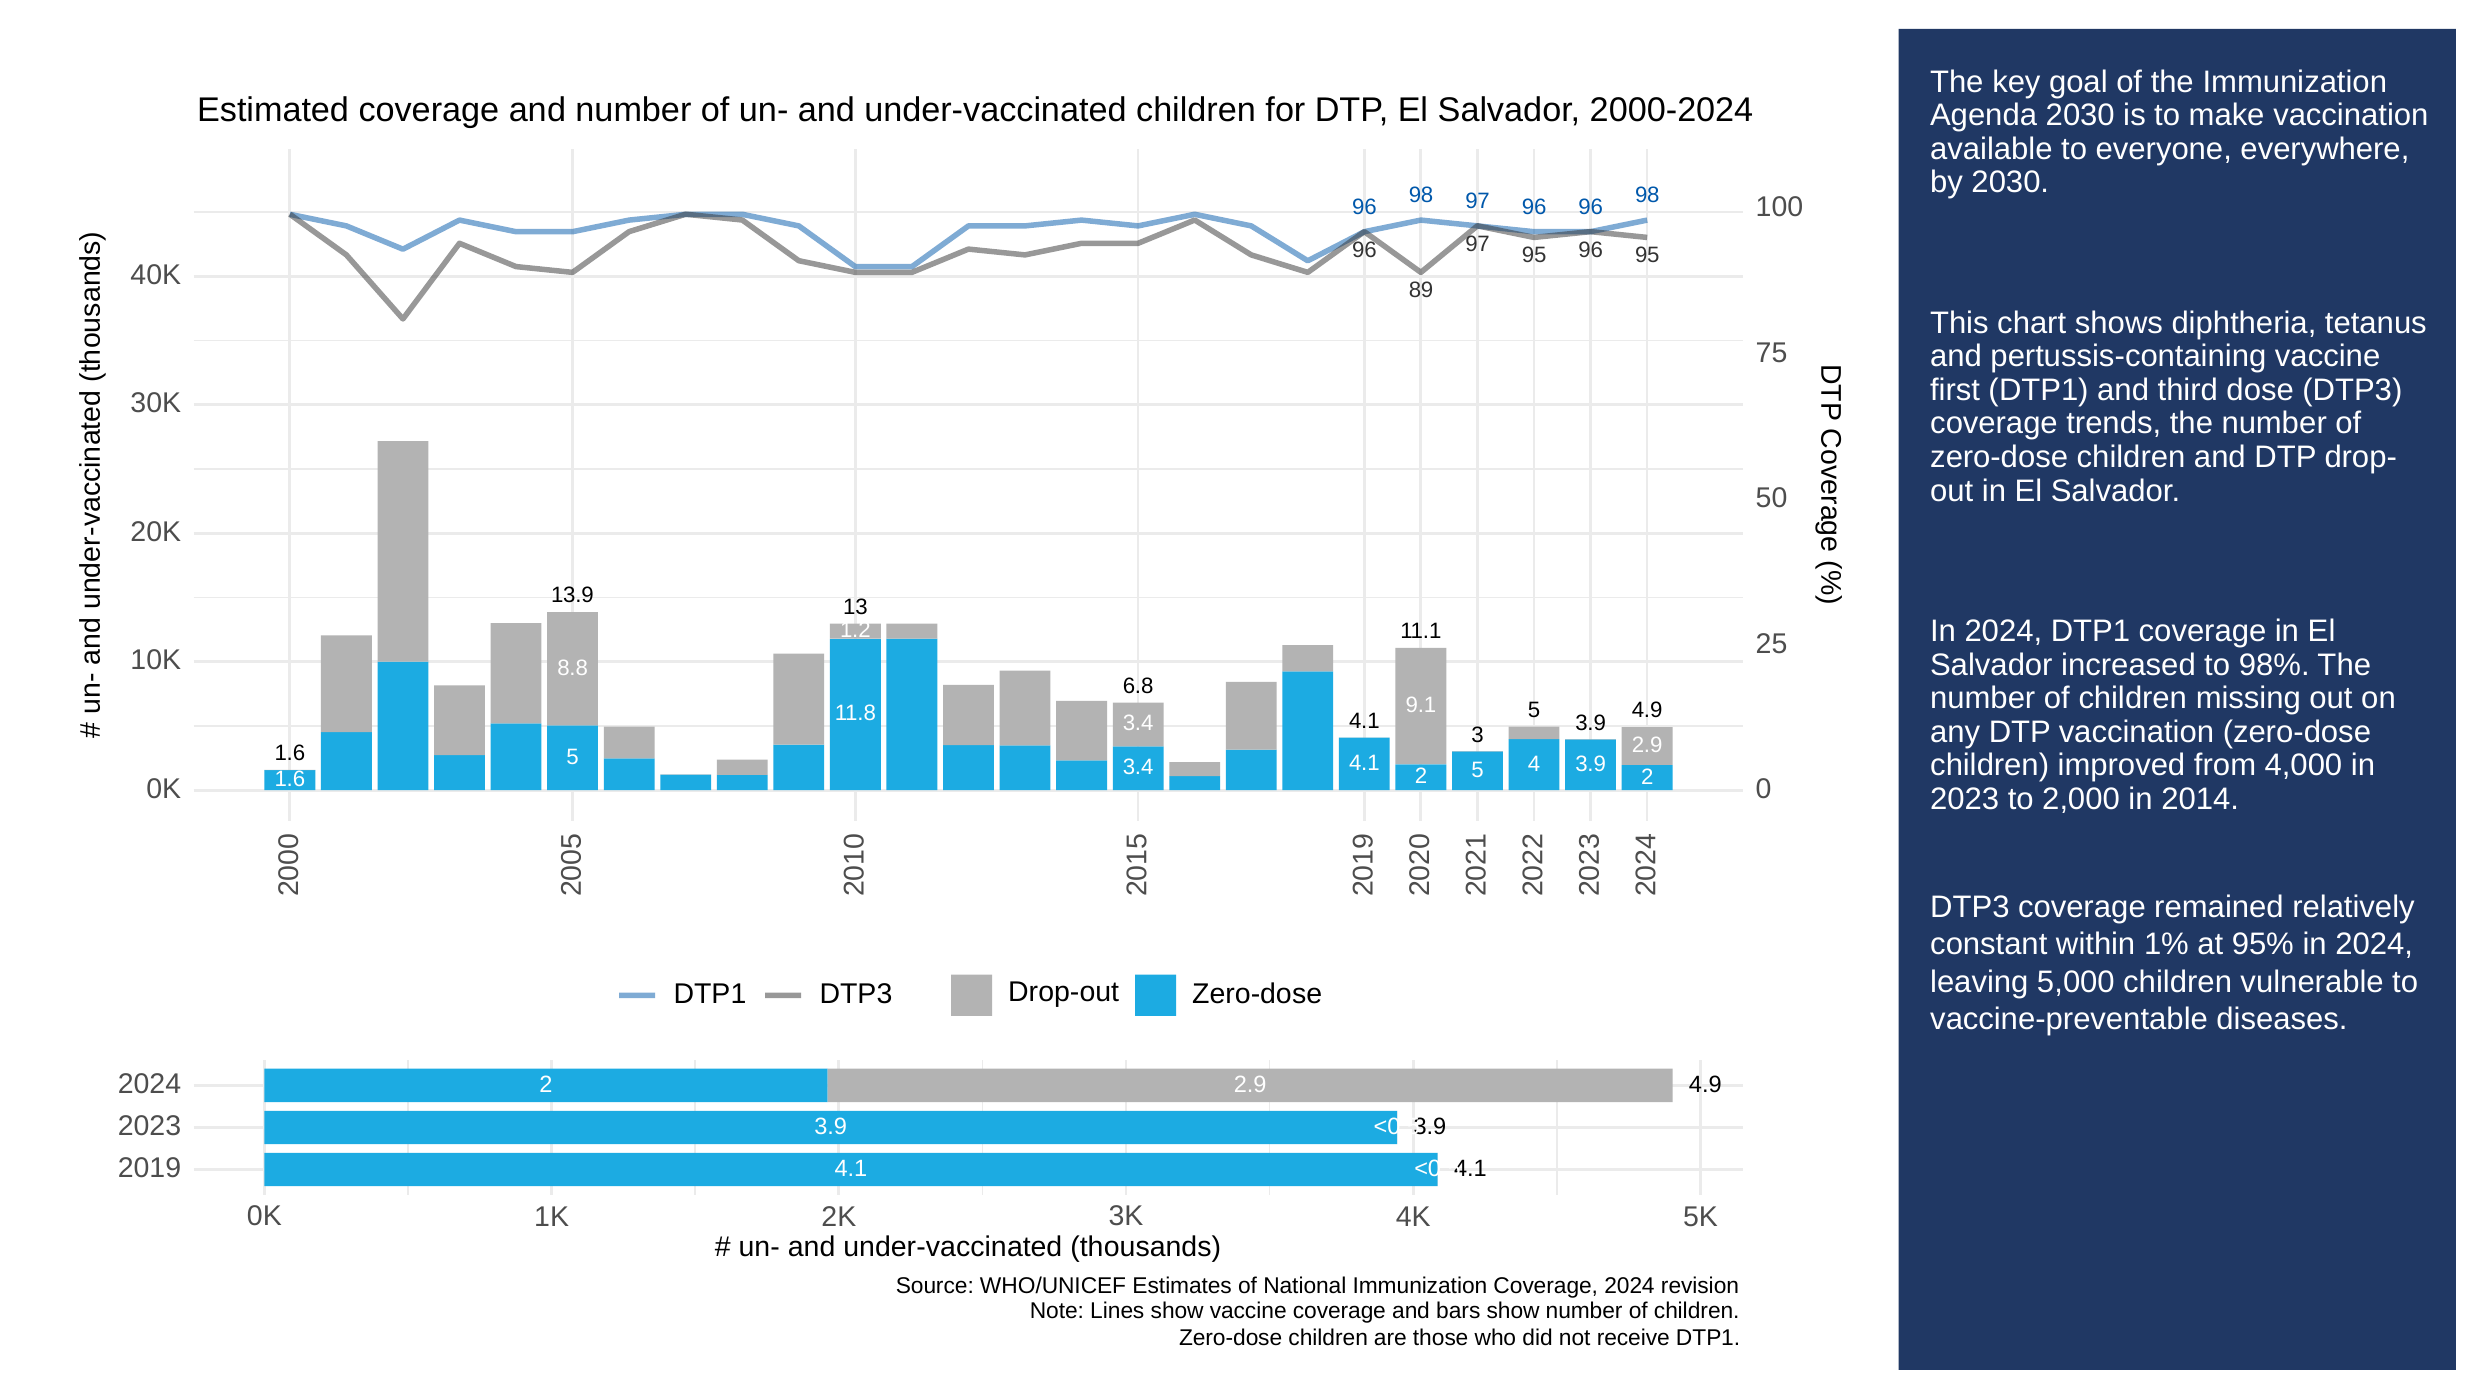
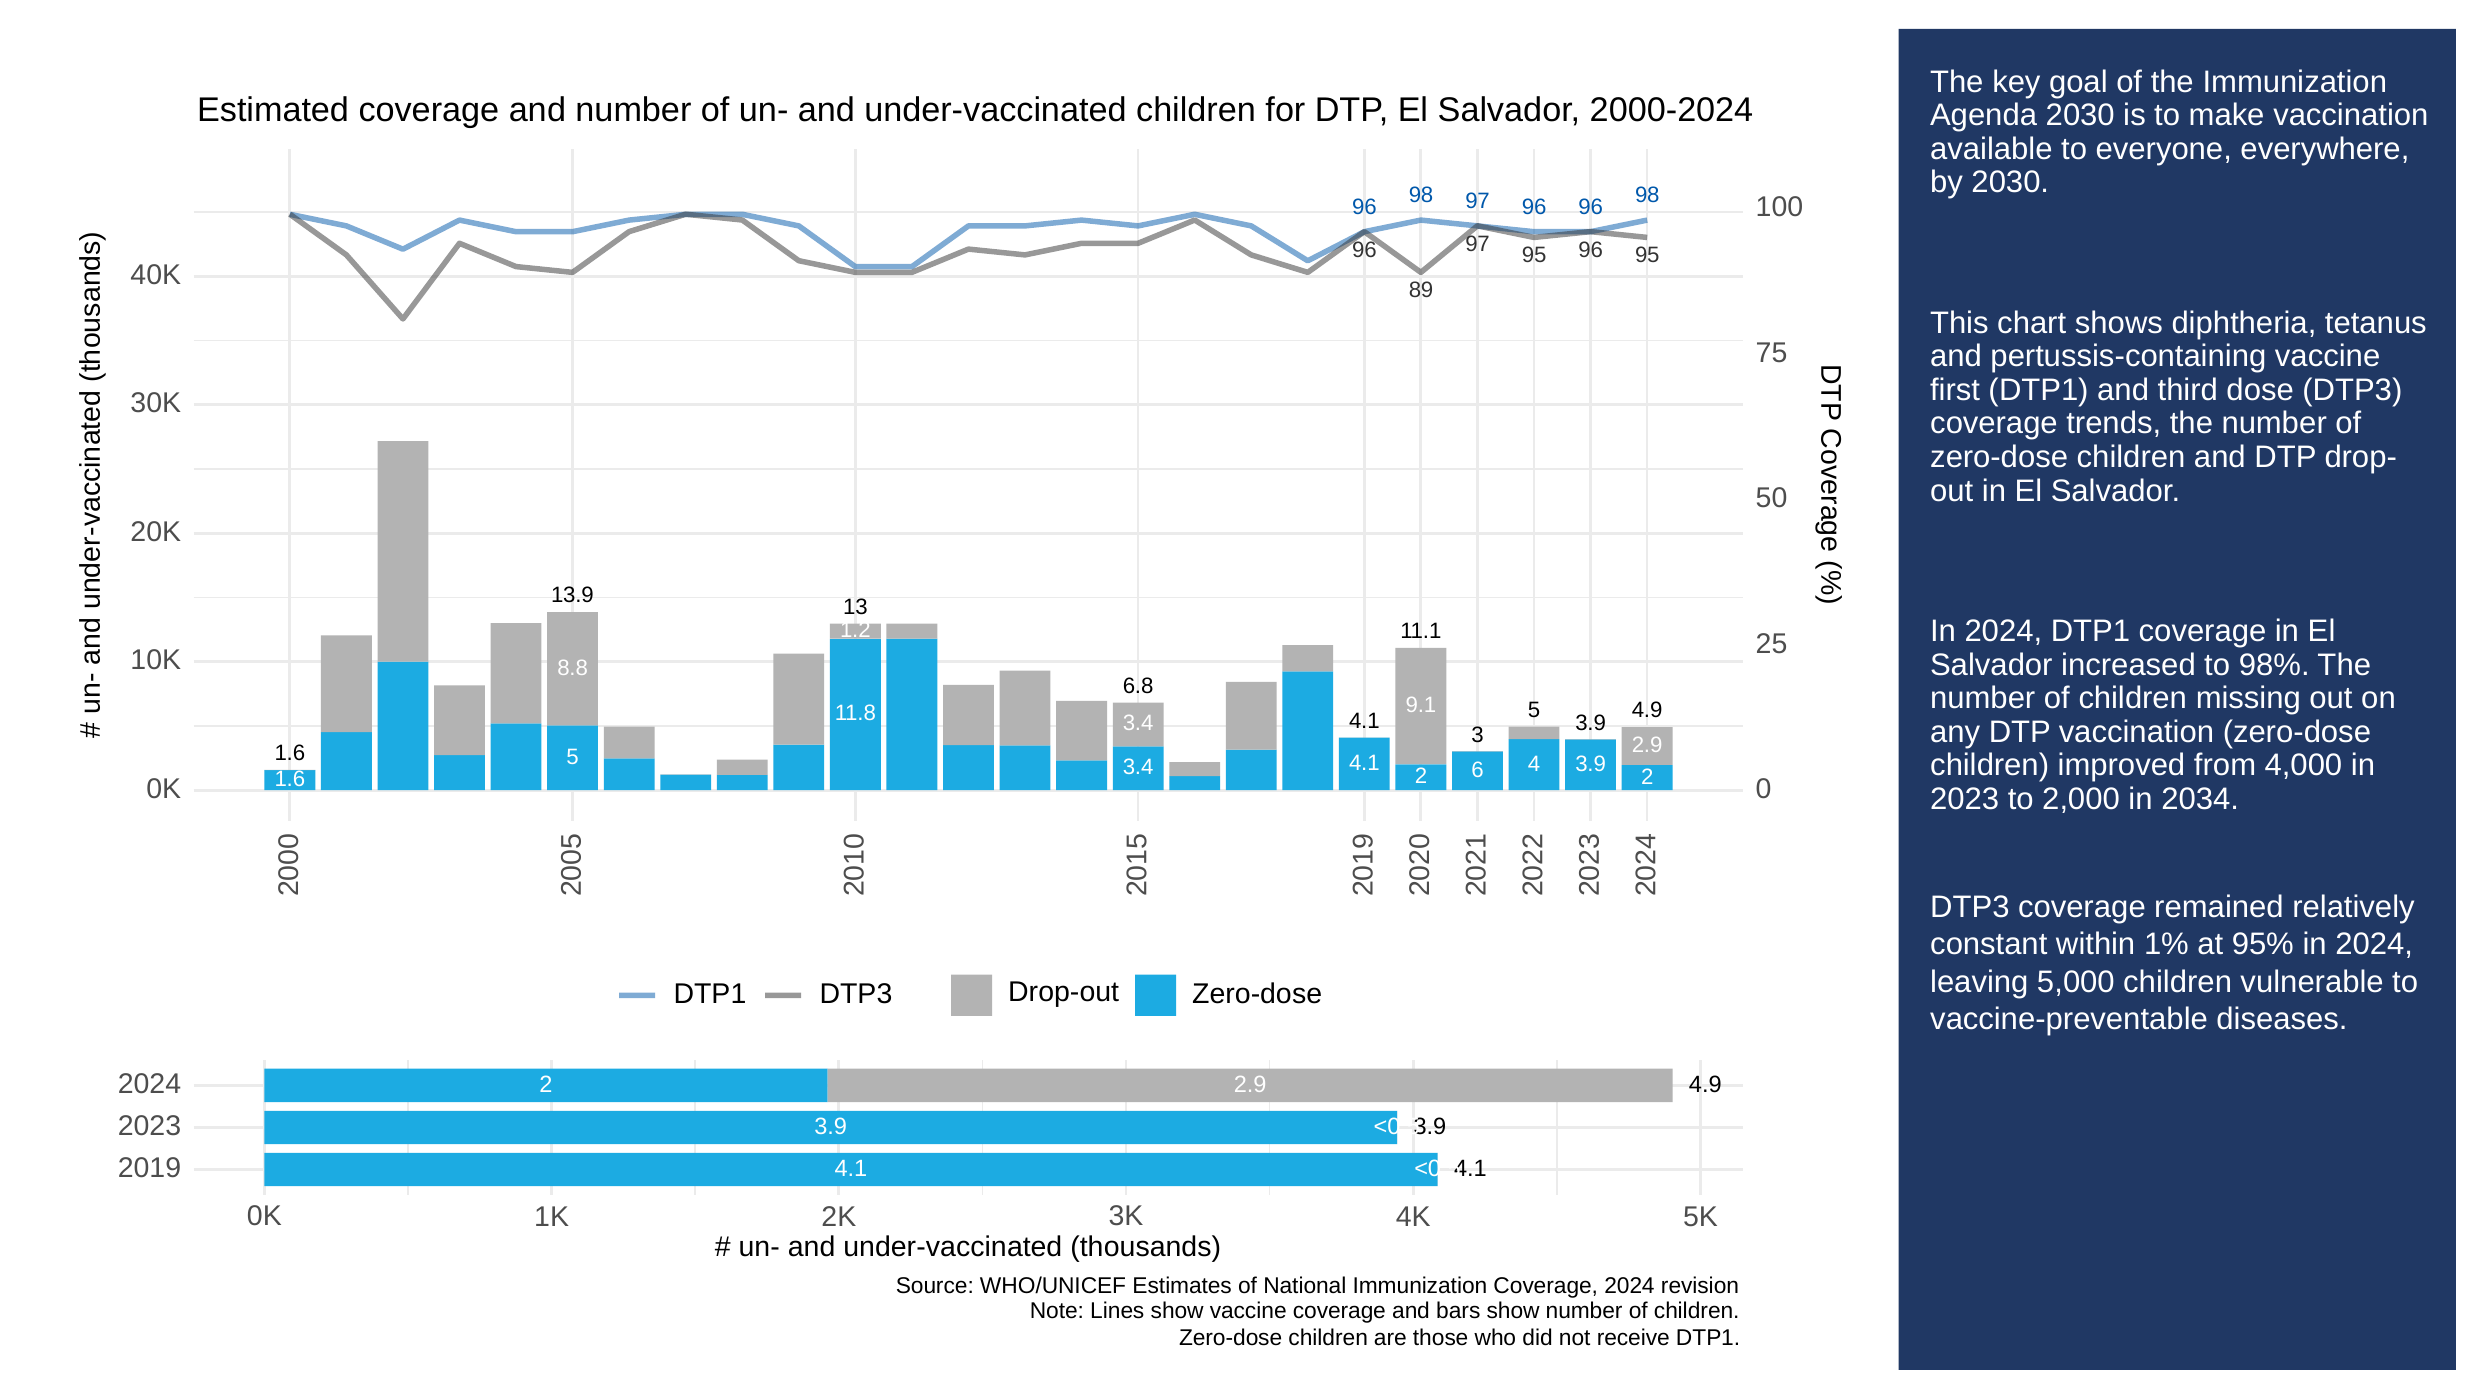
2 5: 5 -> 6
2014: 2014 -> 2034
